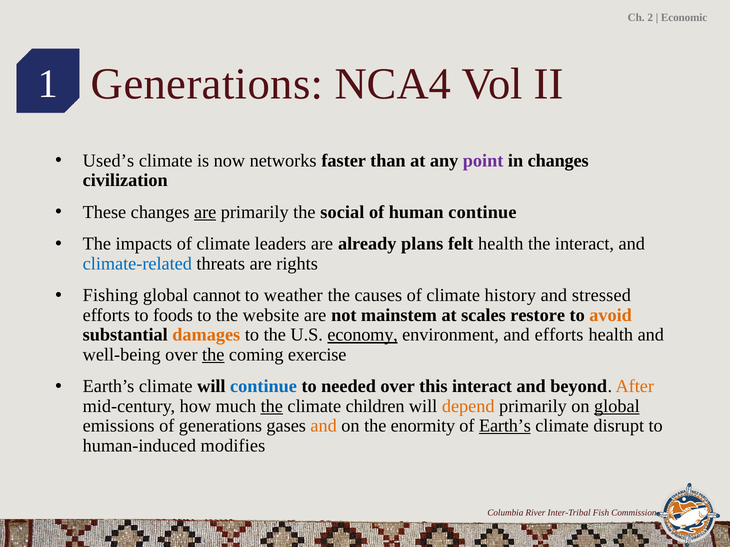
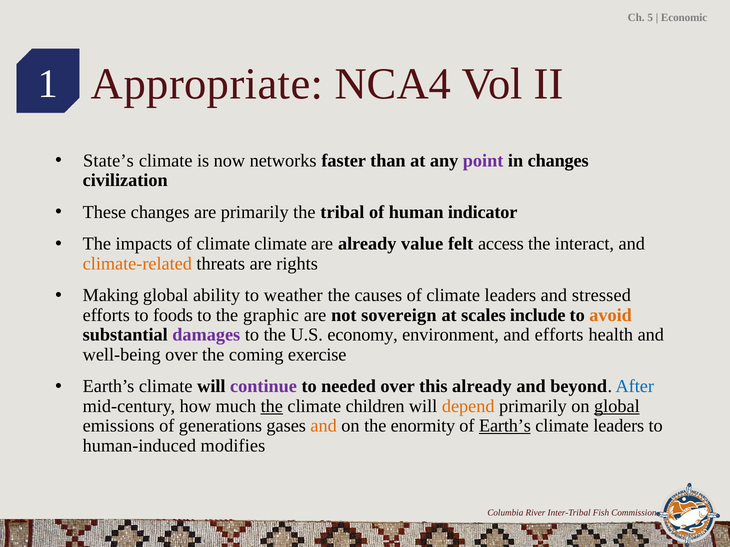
2: 2 -> 5
Generations at (207, 84): Generations -> Appropriate
Used’s: Used’s -> State’s
are at (205, 212) underline: present -> none
social: social -> tribal
human continue: continue -> indicator
climate leaders: leaders -> climate
plans: plans -> value
felt health: health -> access
climate-related colour: blue -> orange
Fishing: Fishing -> Making
cannot: cannot -> ability
of climate history: history -> leaders
website: website -> graphic
mainstem: mainstem -> sovereign
restore: restore -> include
damages colour: orange -> purple
economy underline: present -> none
the at (213, 355) underline: present -> none
continue at (264, 387) colour: blue -> purple
this interact: interact -> already
After colour: orange -> blue
disrupt at (619, 426): disrupt -> leaders
